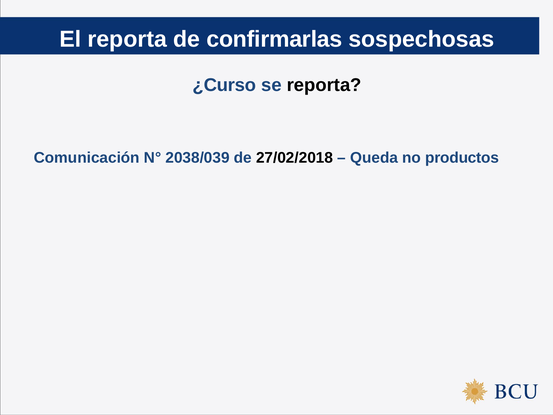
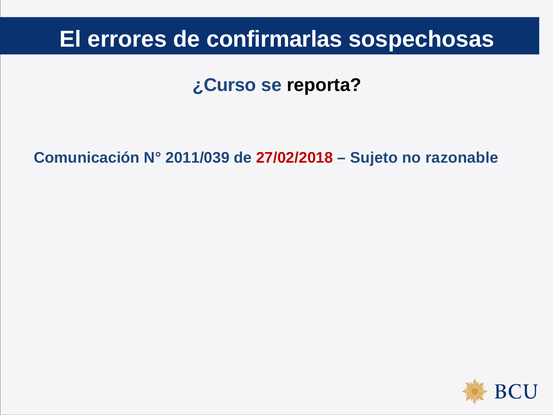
El reporta: reporta -> errores
2038/039: 2038/039 -> 2011/039
27/02/2018 colour: black -> red
Queda: Queda -> Sujeto
productos: productos -> razonable
